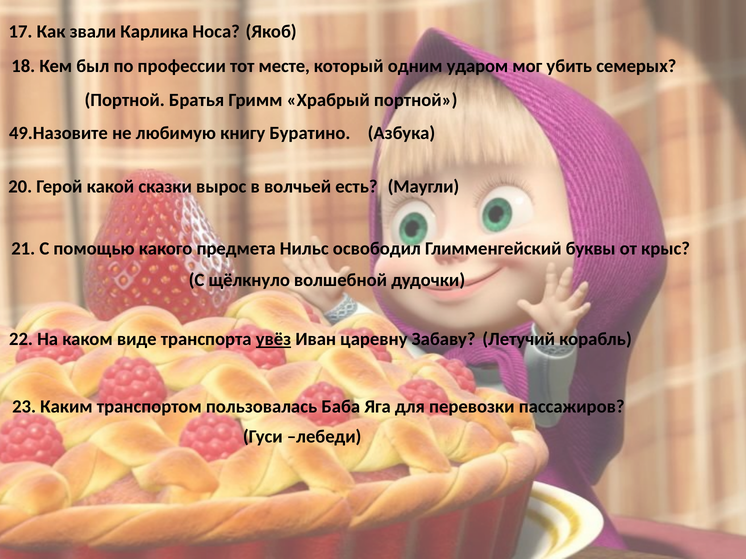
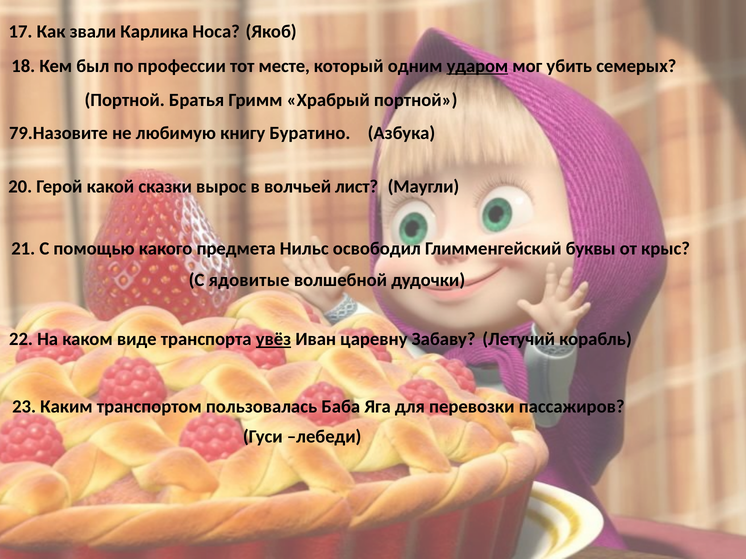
ударом underline: none -> present
49.Назовите: 49.Назовите -> 79.Назовите
есть: есть -> лист
щёлкнуло: щёлкнуло -> ядовитые
